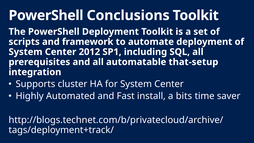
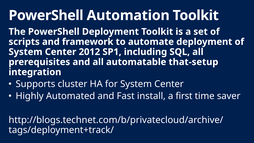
Conclusions: Conclusions -> Automation
bits: bits -> first
